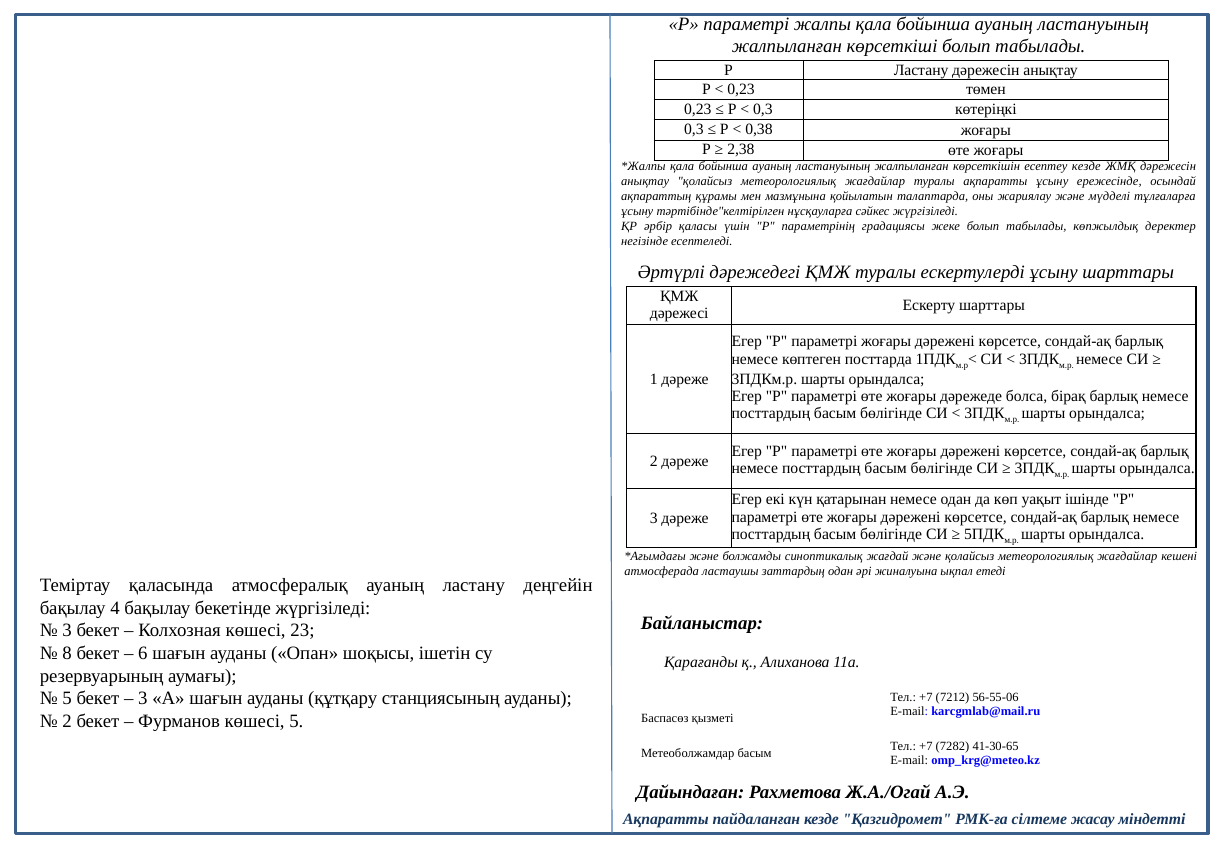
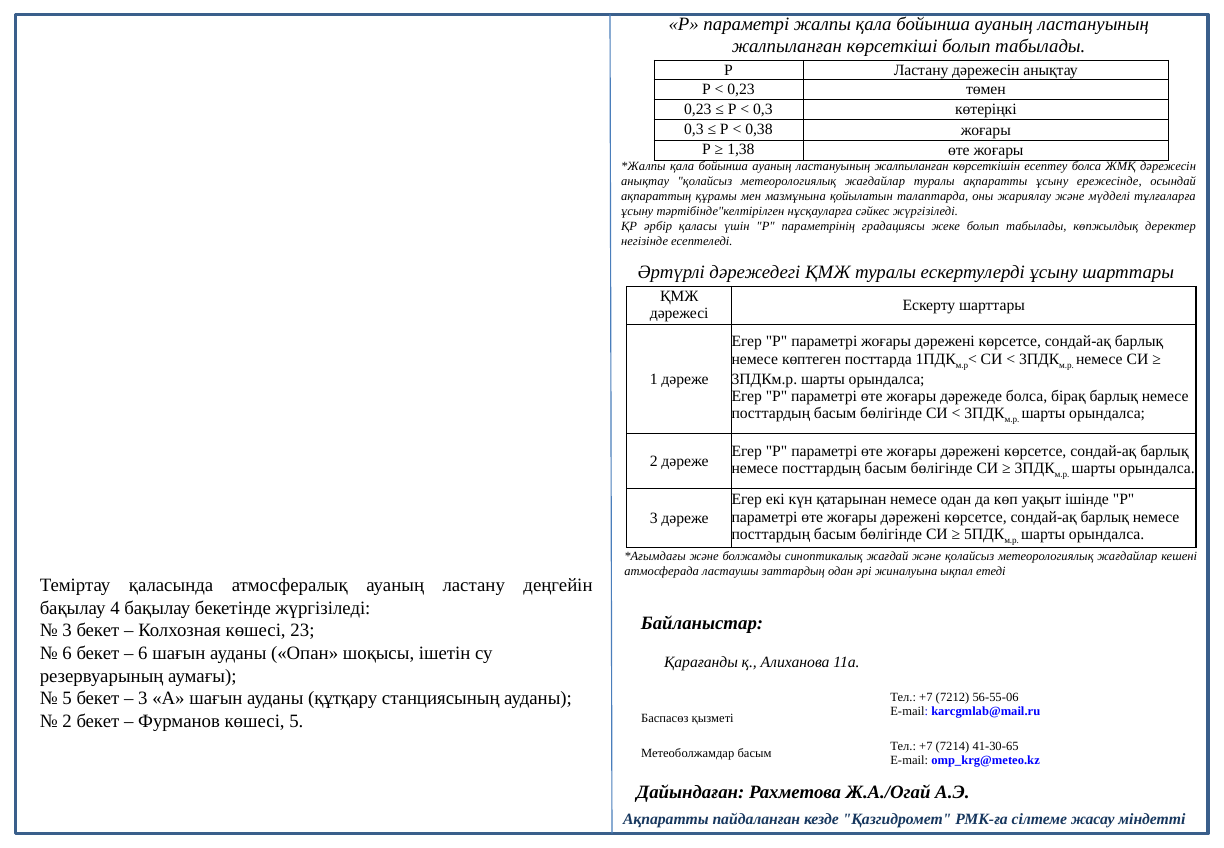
2,38: 2,38 -> 1,38
есептеу кезде: кезде -> болса
8 at (67, 653): 8 -> 6
7282: 7282 -> 7214
